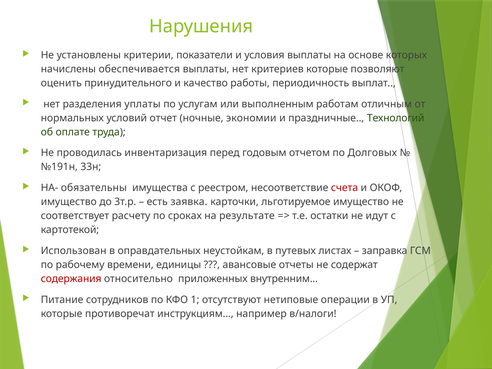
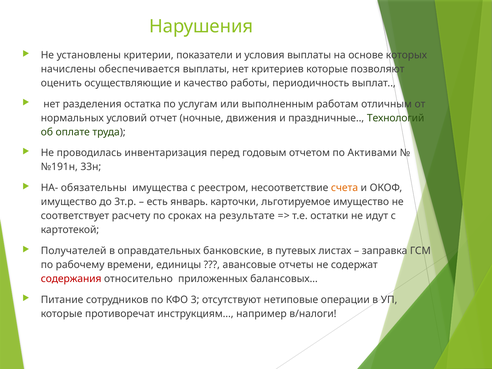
принудительного: принудительного -> осуществляющие
уплаты: уплаты -> остатка
экономии: экономии -> движения
Долговых: Долговых -> Активами
счета colour: red -> orange
заявка: заявка -> январь
Использован: Использован -> Получателей
неустойкам: неустойкам -> банковские
внутренним…: внутренним… -> балансовых…
1: 1 -> 3
